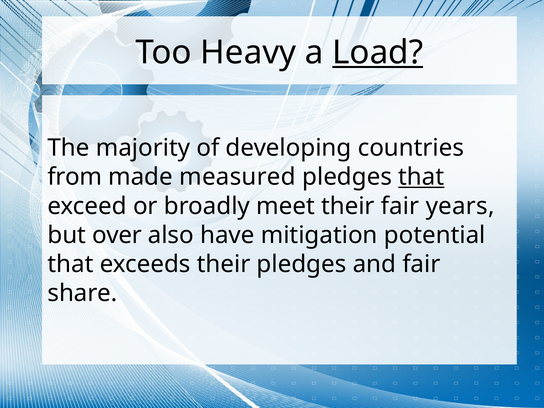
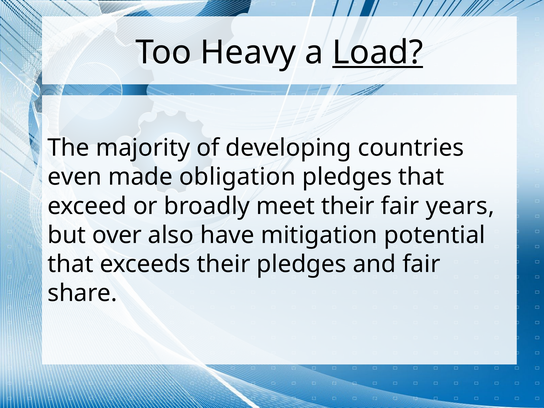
from: from -> even
measured: measured -> obligation
that at (421, 177) underline: present -> none
